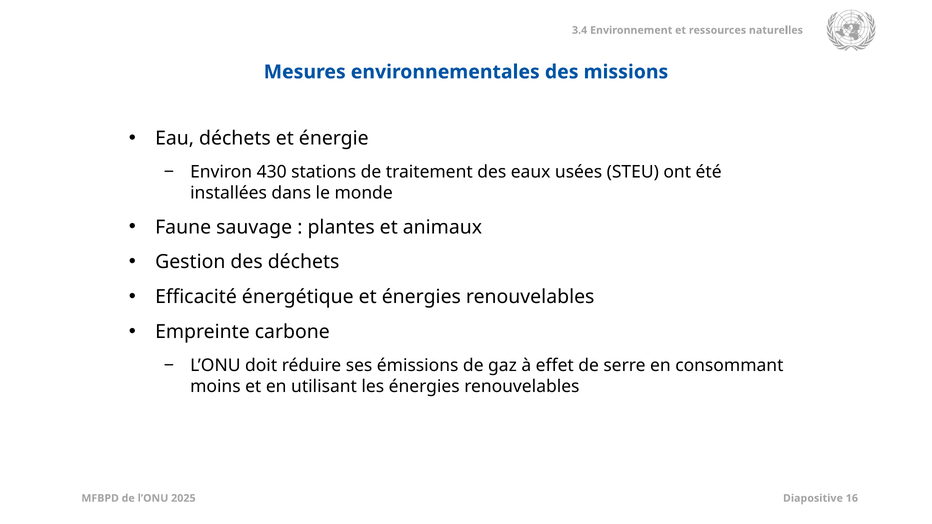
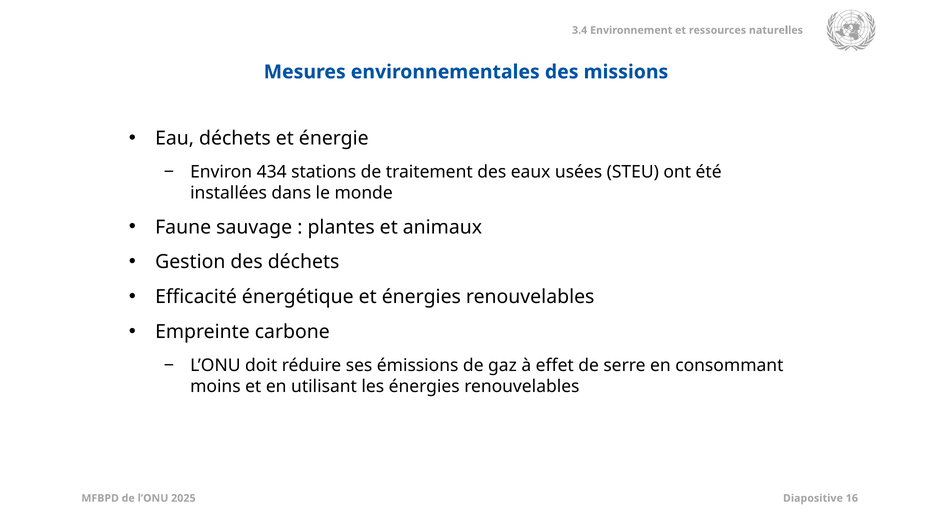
430: 430 -> 434
